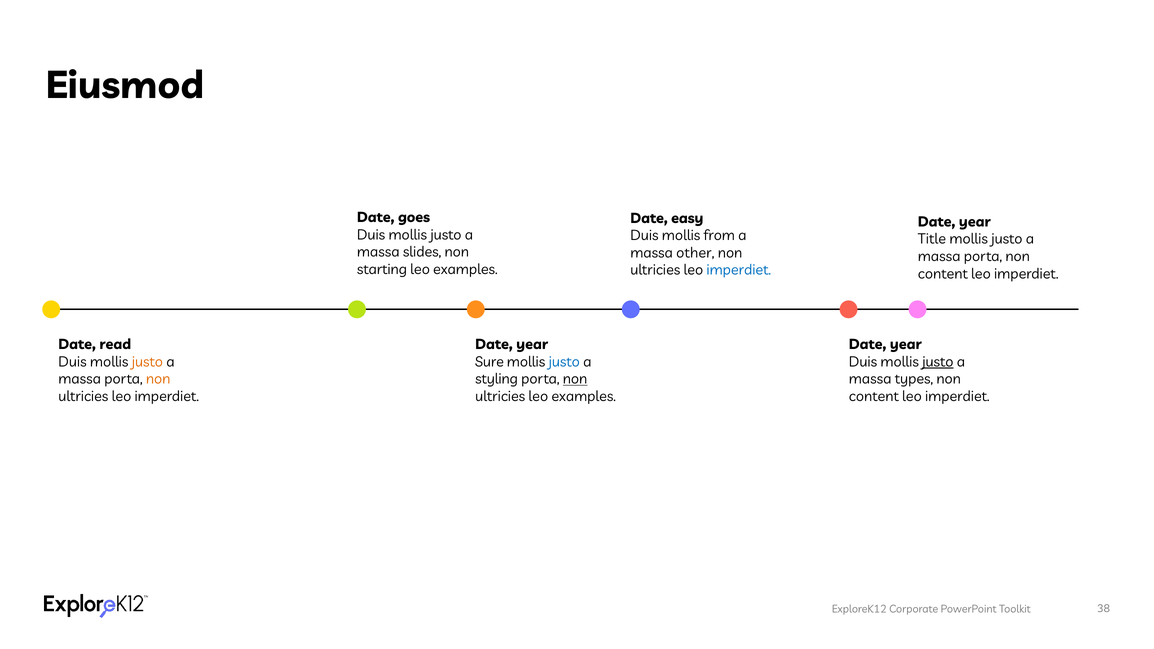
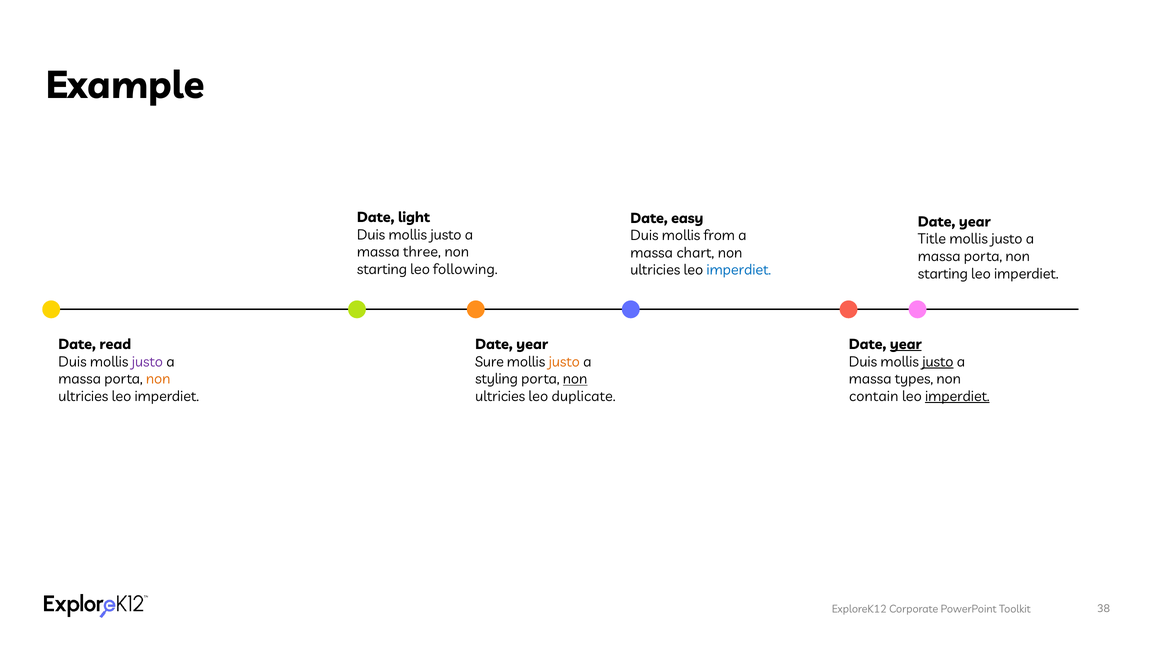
Eiusmod: Eiusmod -> Example
goes: goes -> light
slides: slides -> three
other: other -> chart
examples at (465, 270): examples -> following
content at (943, 274): content -> starting
year at (906, 345) underline: none -> present
justo at (147, 362) colour: orange -> purple
justo at (564, 362) colour: blue -> orange
ultricies leo examples: examples -> duplicate
content at (874, 396): content -> contain
imperdiet at (957, 396) underline: none -> present
